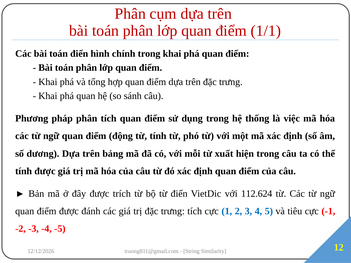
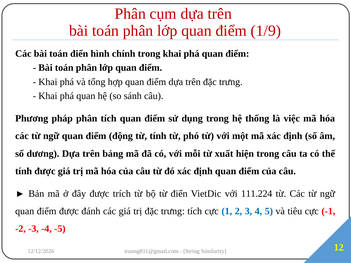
1/1: 1/1 -> 1/9
112.624: 112.624 -> 111.224
